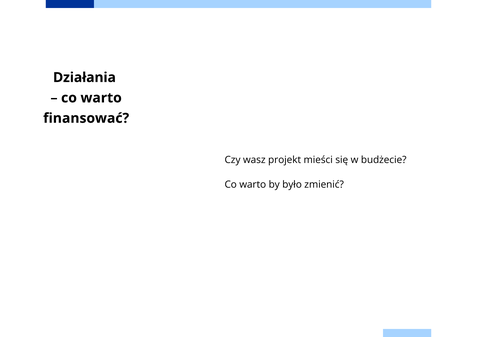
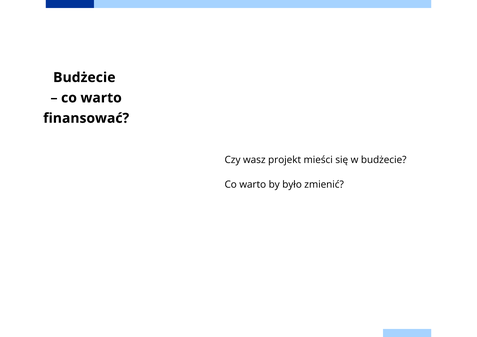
Działania at (84, 78): Działania -> Budżecie
